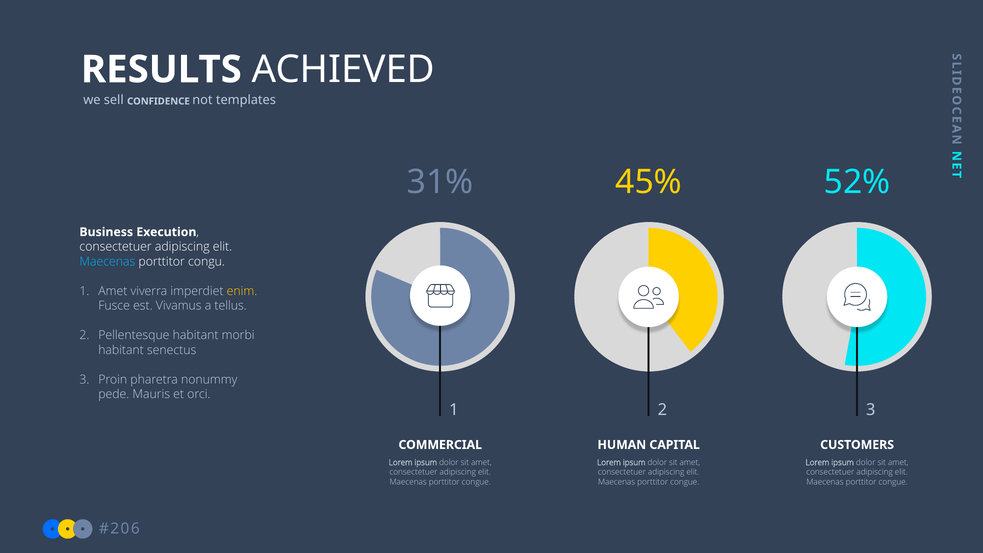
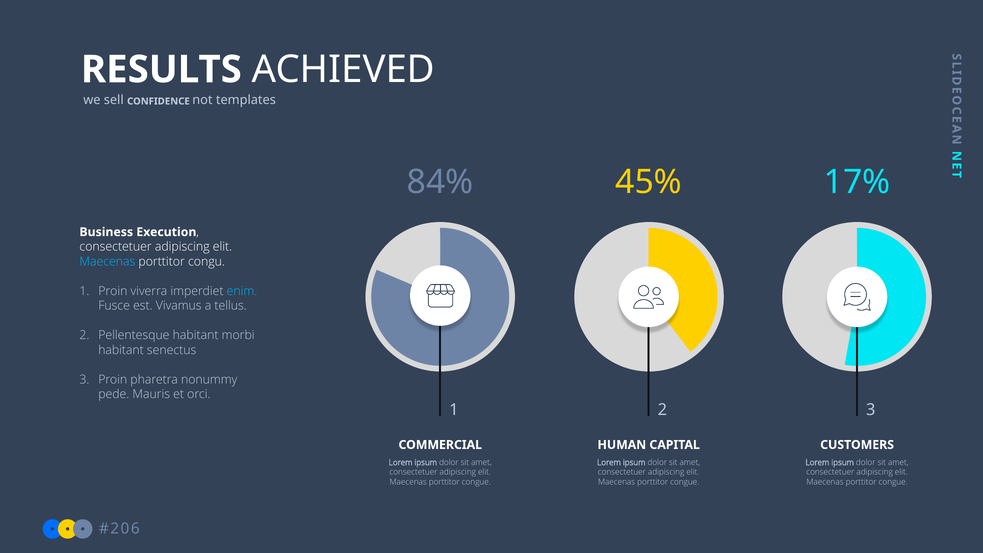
31%: 31% -> 84%
52%: 52% -> 17%
1 Amet: Amet -> Proin
enim colour: yellow -> light blue
